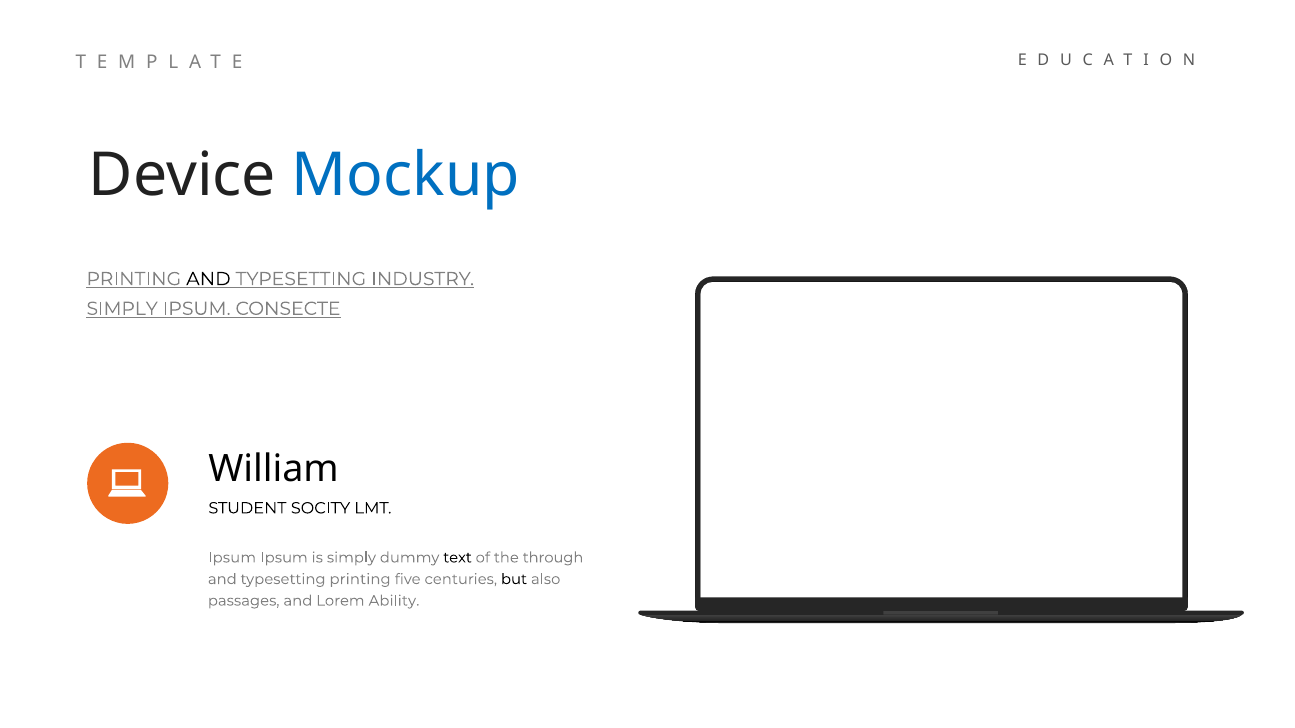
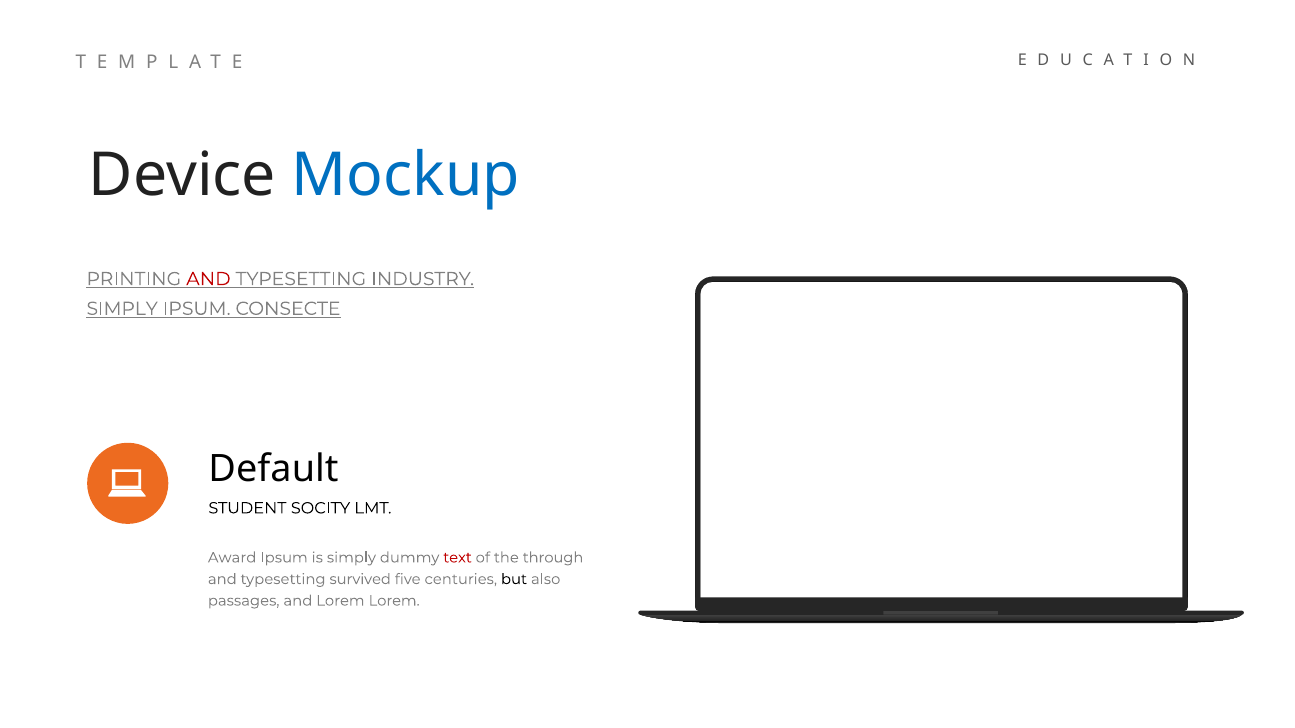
AND at (208, 279) colour: black -> red
William: William -> Default
Ipsum at (232, 558): Ipsum -> Award
text colour: black -> red
typesetting printing: printing -> survived
Lorem Ability: Ability -> Lorem
